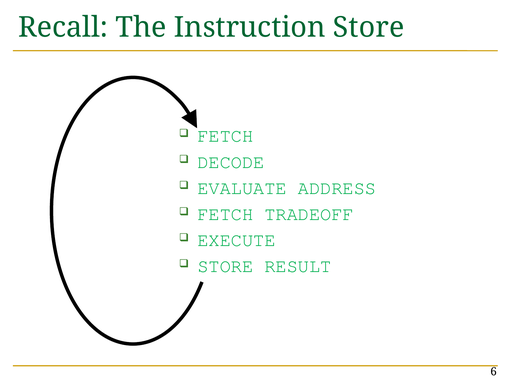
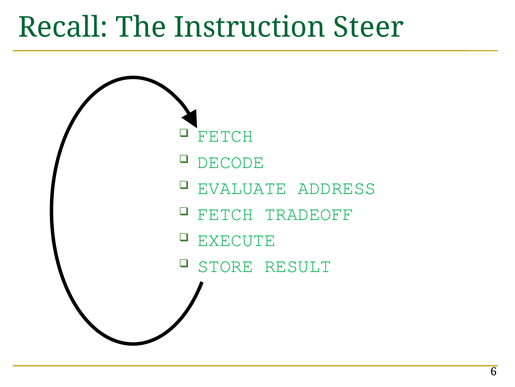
Instruction Store: Store -> Steer
